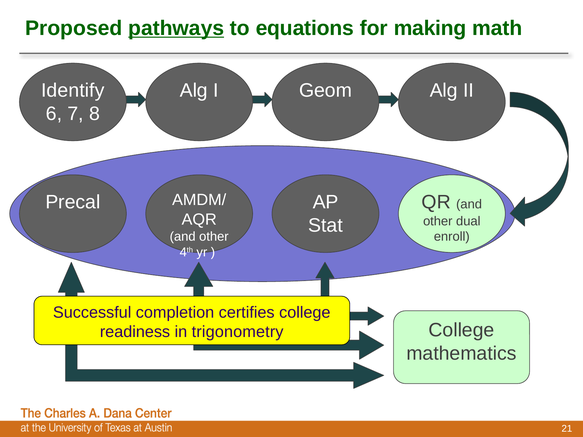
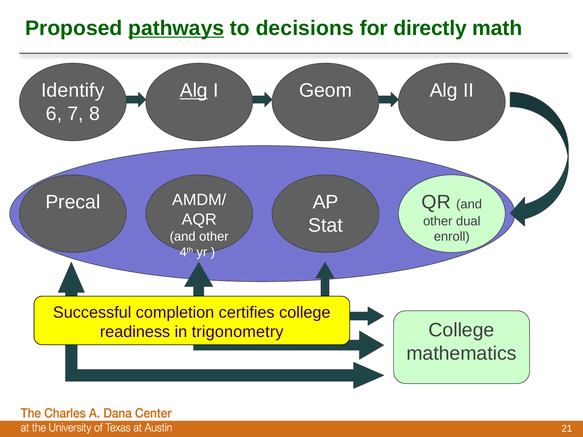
equations: equations -> decisions
making: making -> directly
Alg at (194, 90) underline: none -> present
